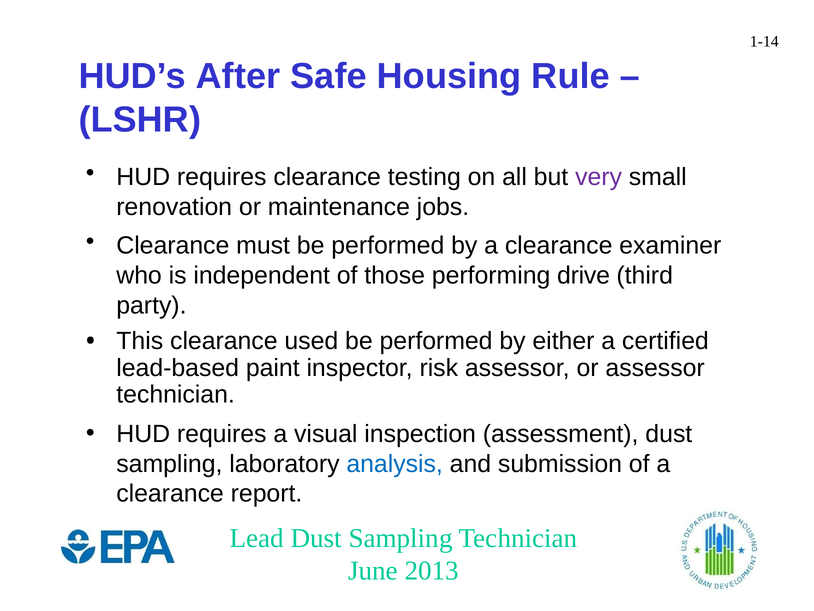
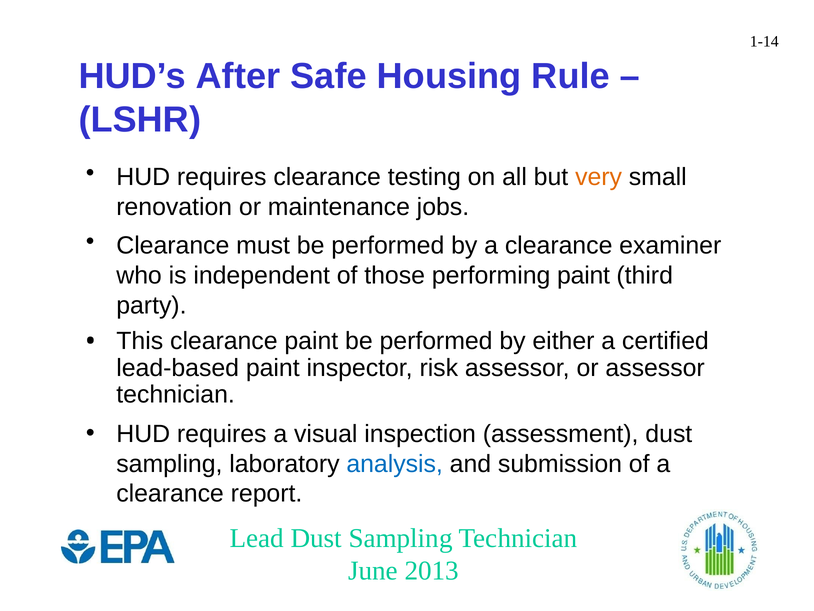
very colour: purple -> orange
performing drive: drive -> paint
clearance used: used -> paint
